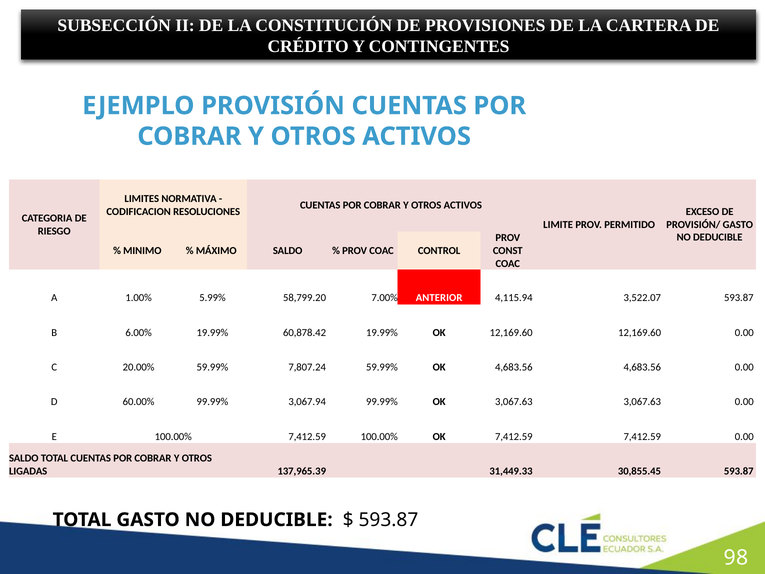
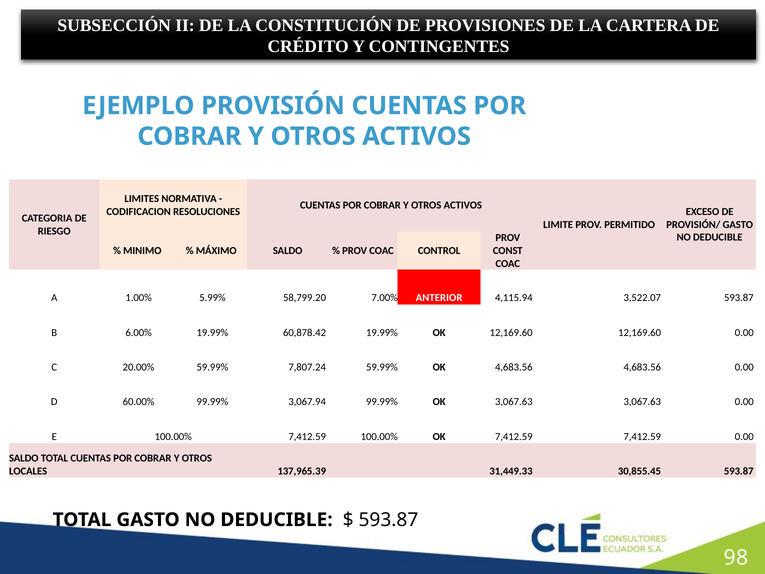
LIGADAS: LIGADAS -> LOCALES
